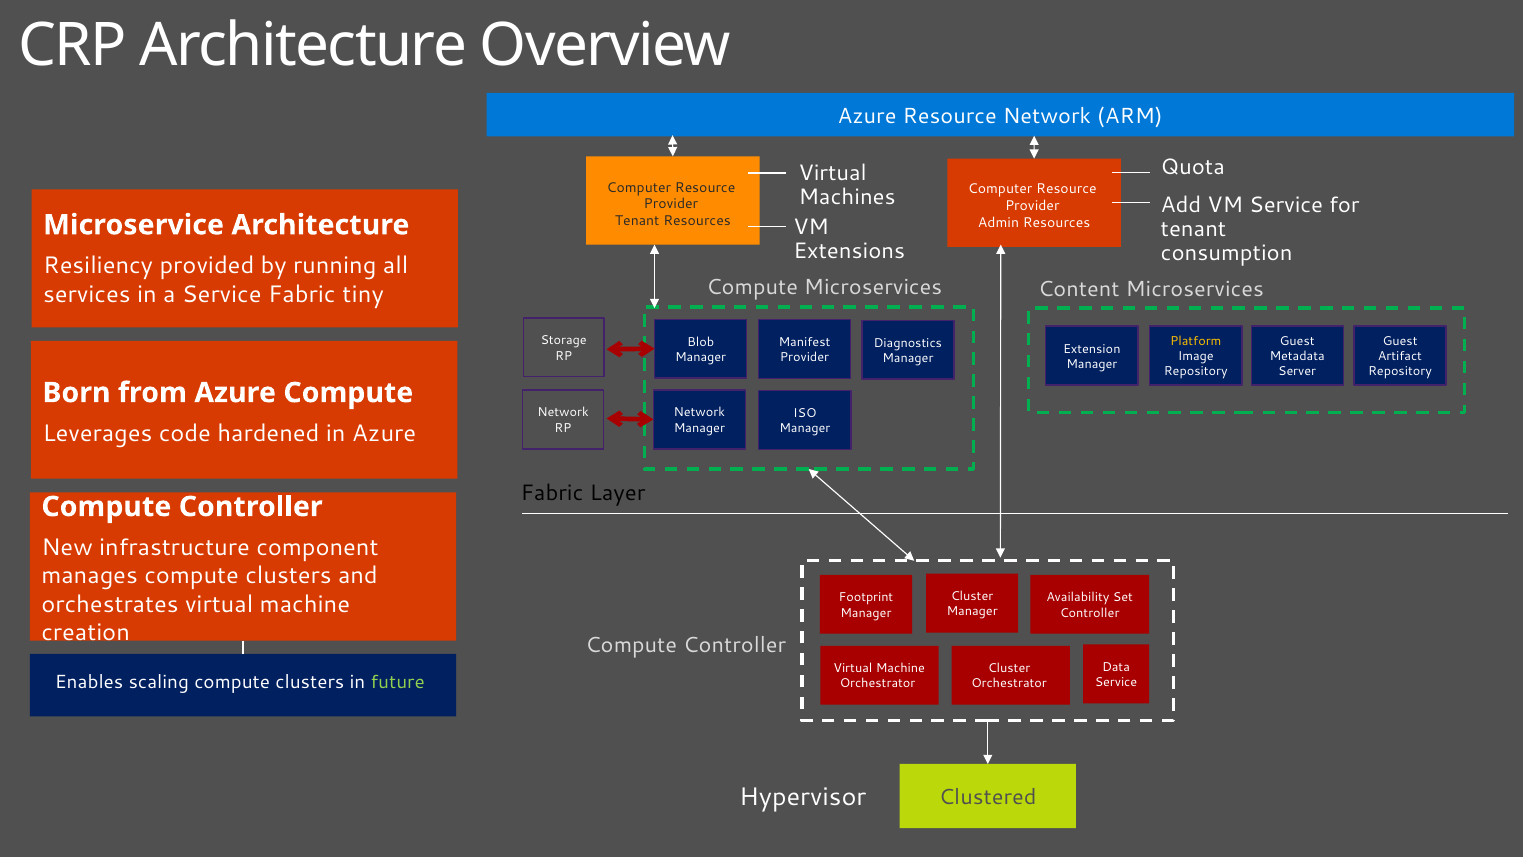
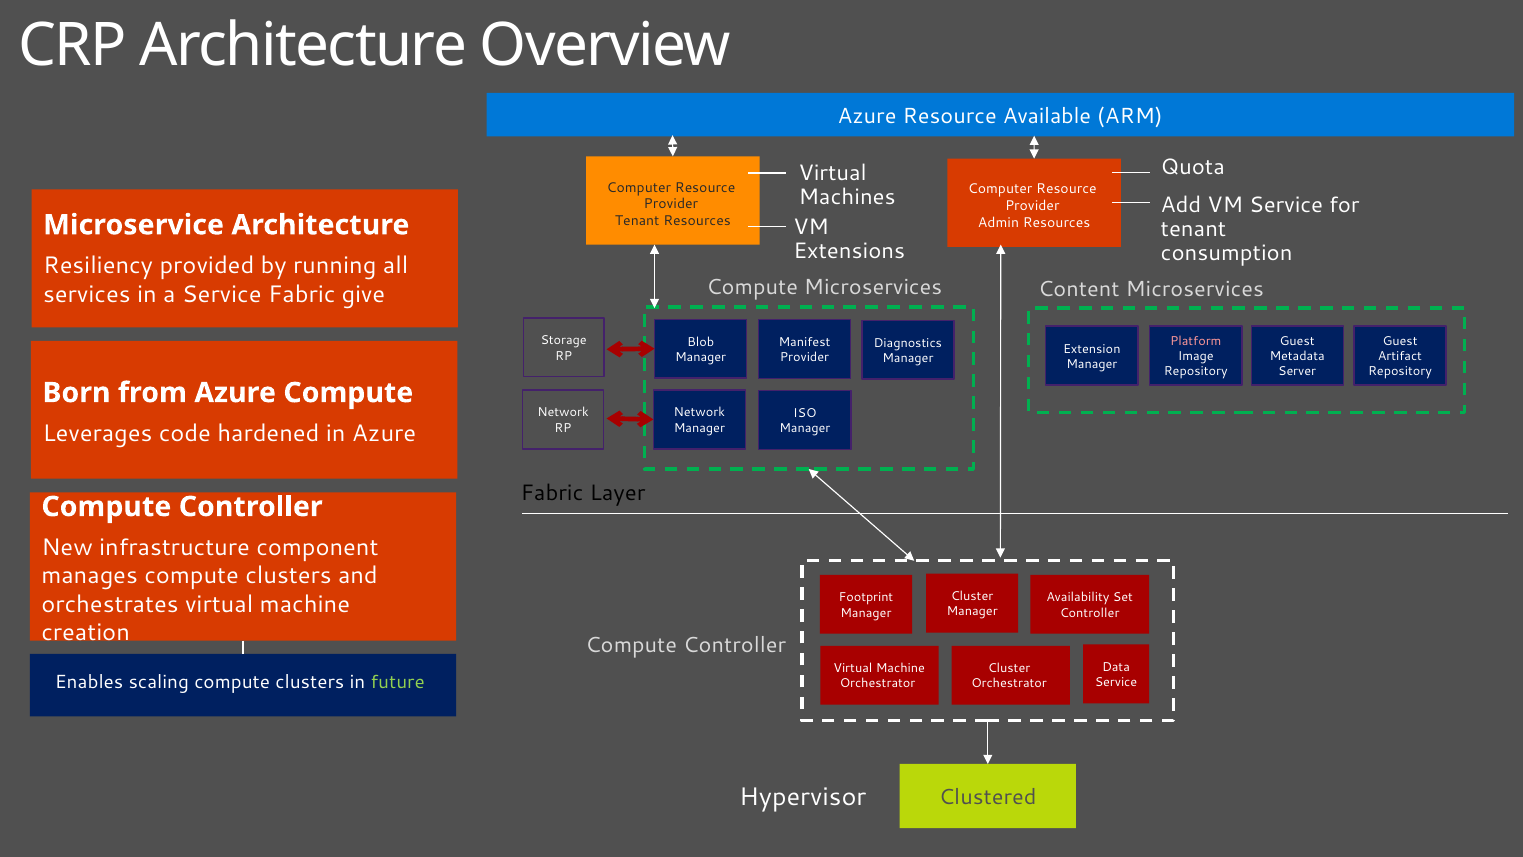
Resource Network: Network -> Available
tiny: tiny -> give
Platform colour: yellow -> pink
